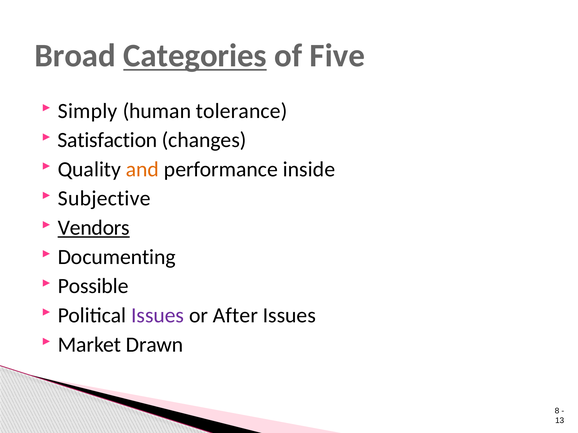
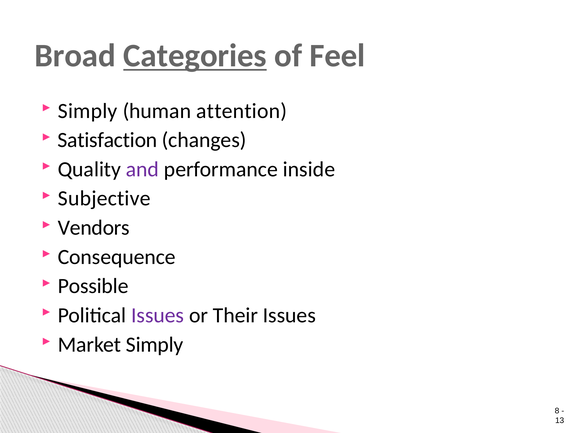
Five: Five -> Feel
tolerance: tolerance -> attention
and colour: orange -> purple
Vendors underline: present -> none
Documenting: Documenting -> Consequence
After: After -> Their
Market Drawn: Drawn -> Simply
